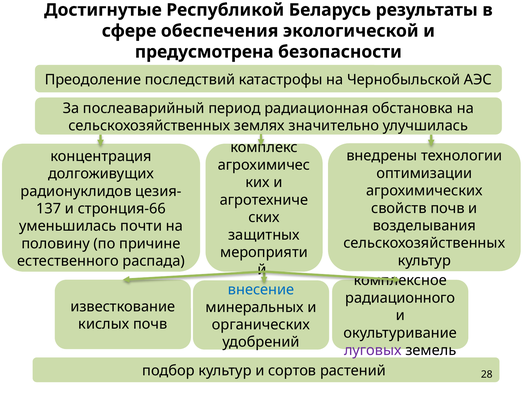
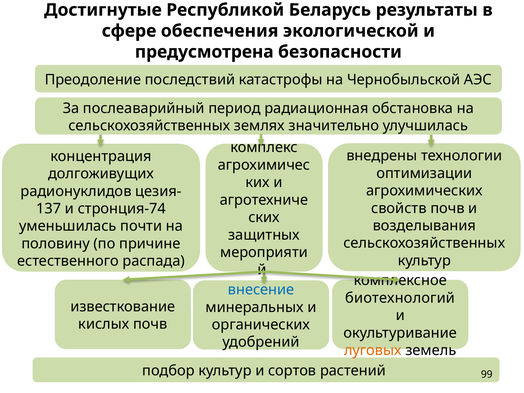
стронция-66: стронция-66 -> стронция-74
радиационного: радиационного -> биотехнологий
луговых colour: purple -> orange
28: 28 -> 99
